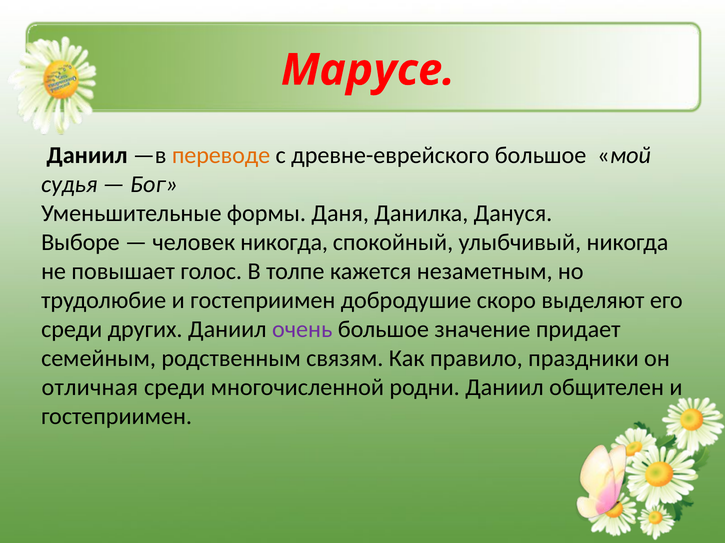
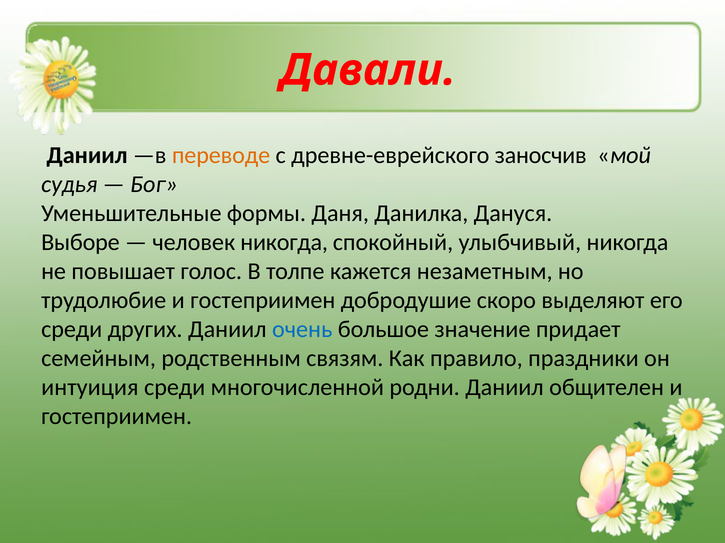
Марусе: Марусе -> Давали
древне-еврейского большое: большое -> заносчив
очень colour: purple -> blue
отличная: отличная -> интуиция
